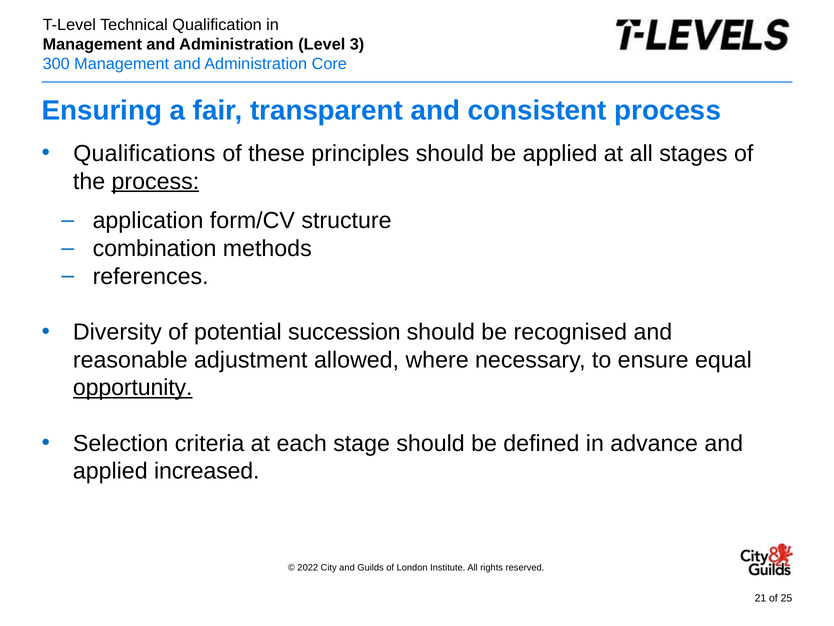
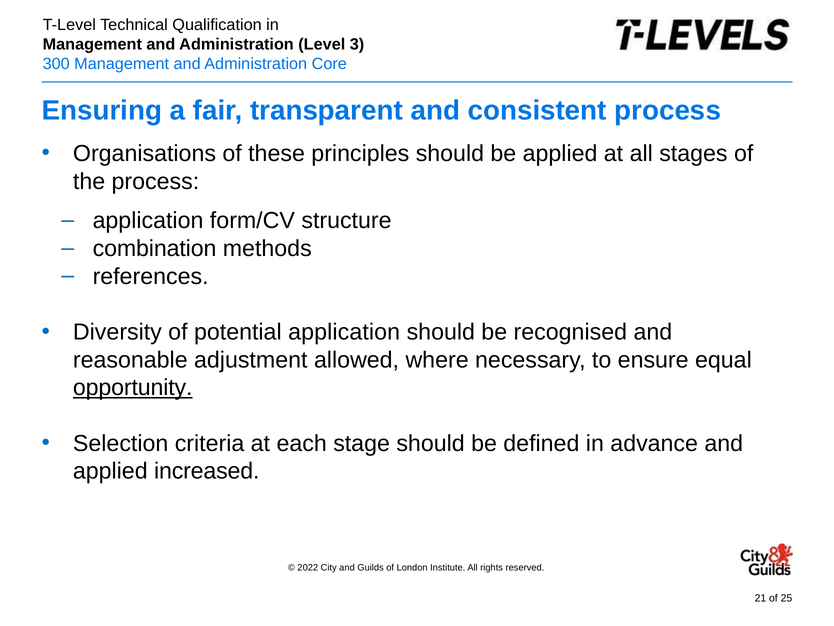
Qualifications: Qualifications -> Organisations
process at (155, 181) underline: present -> none
potential succession: succession -> application
